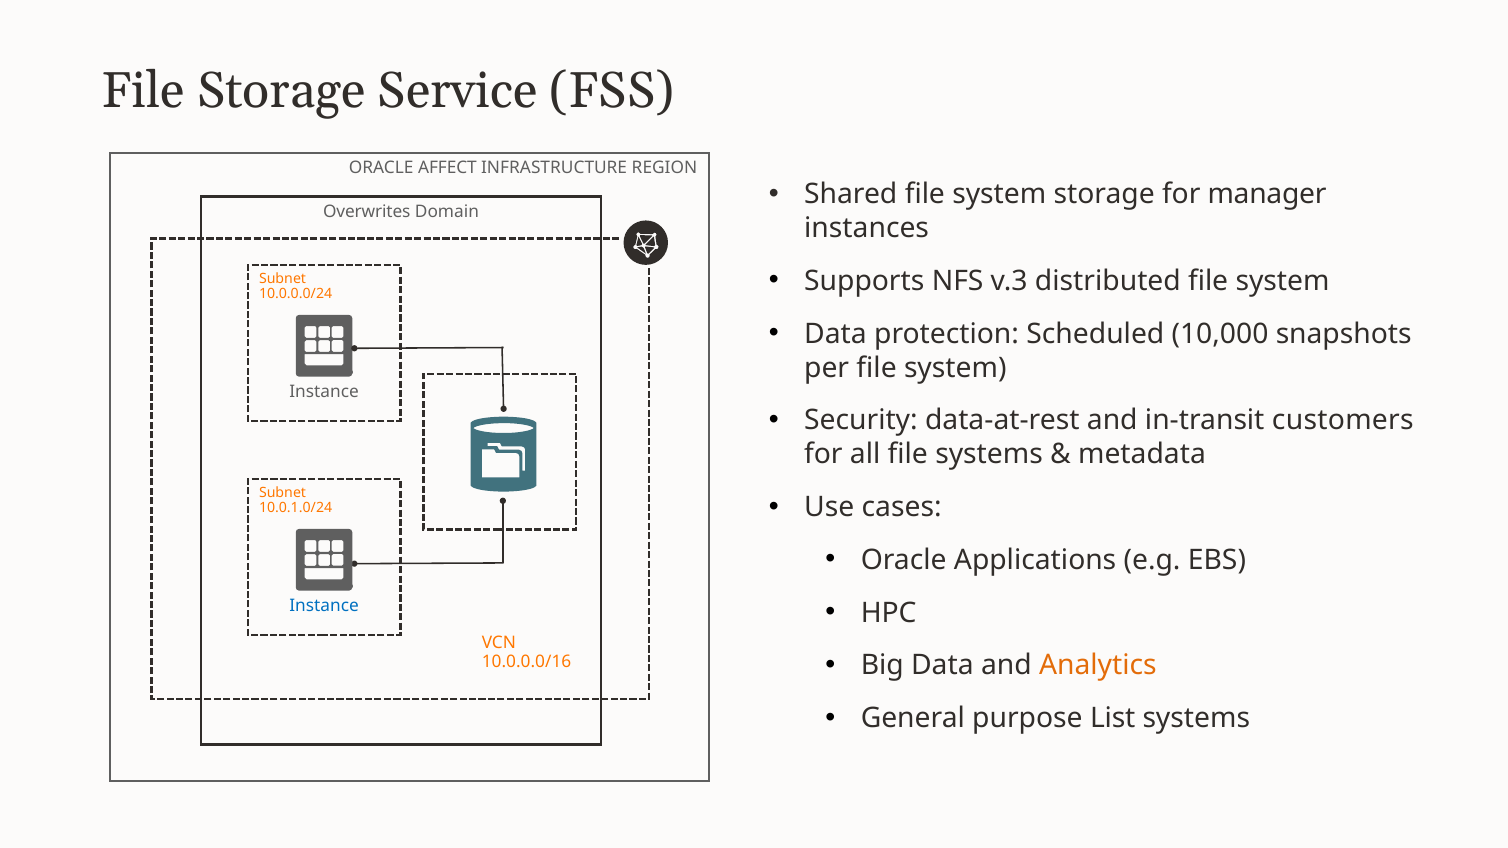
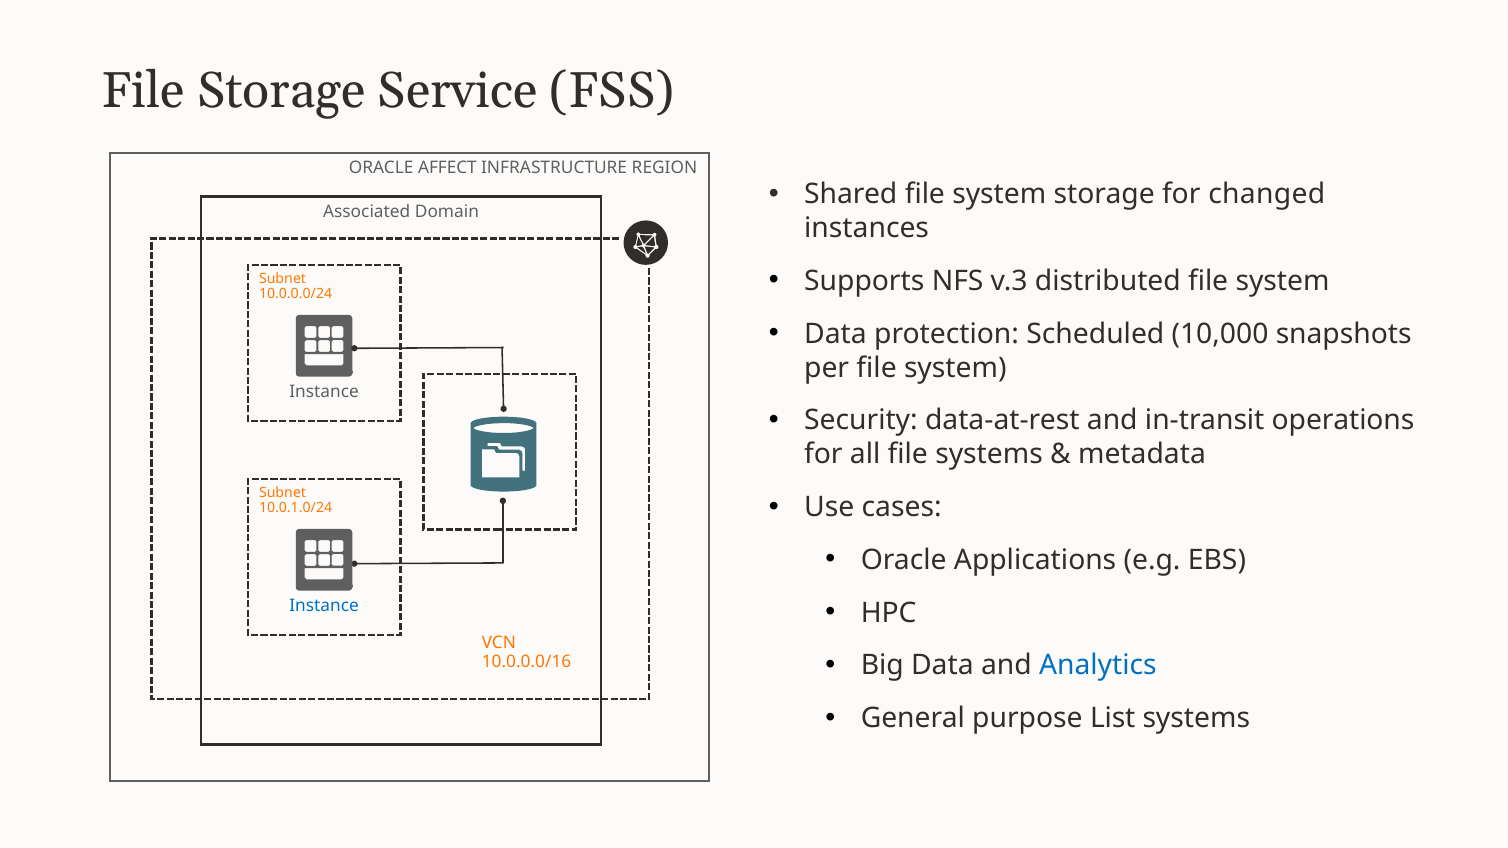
manager: manager -> changed
Overwrites: Overwrites -> Associated
customers: customers -> operations
Analytics colour: orange -> blue
